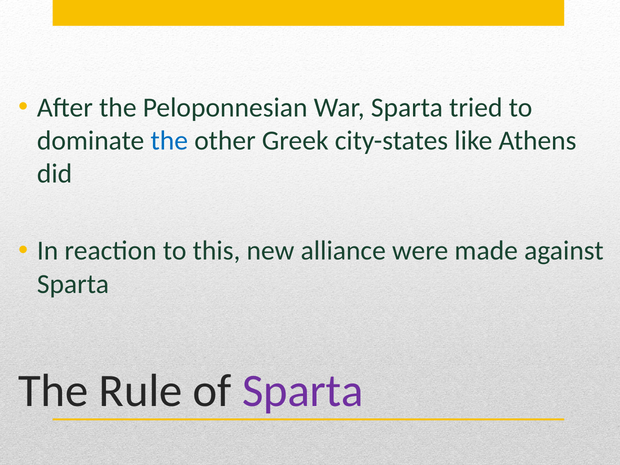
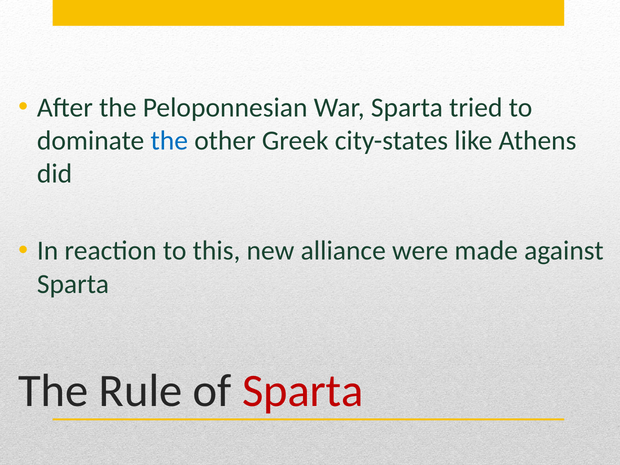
Sparta at (303, 391) colour: purple -> red
